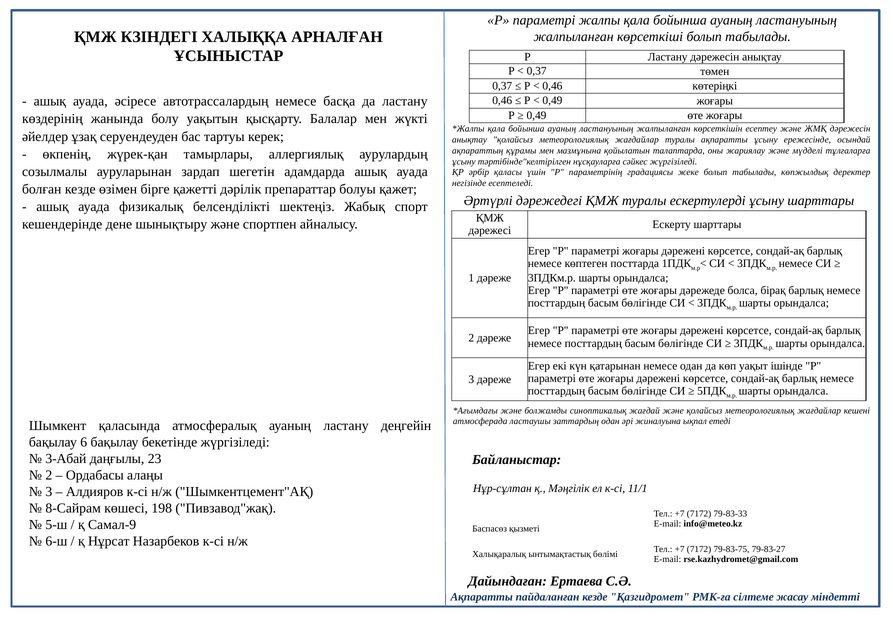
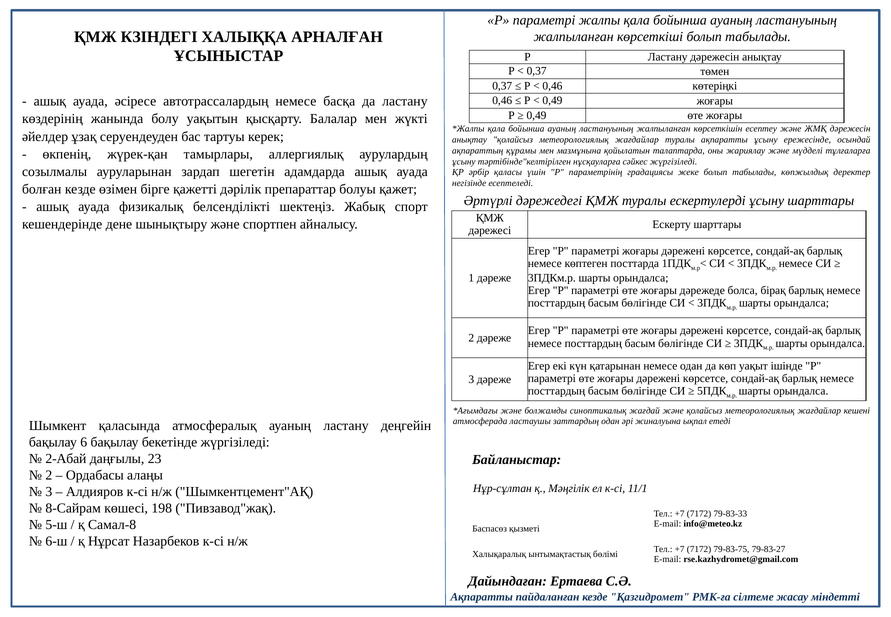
3-Абай: 3-Абай -> 2-Абай
Самал-9: Самал-9 -> Самал-8
